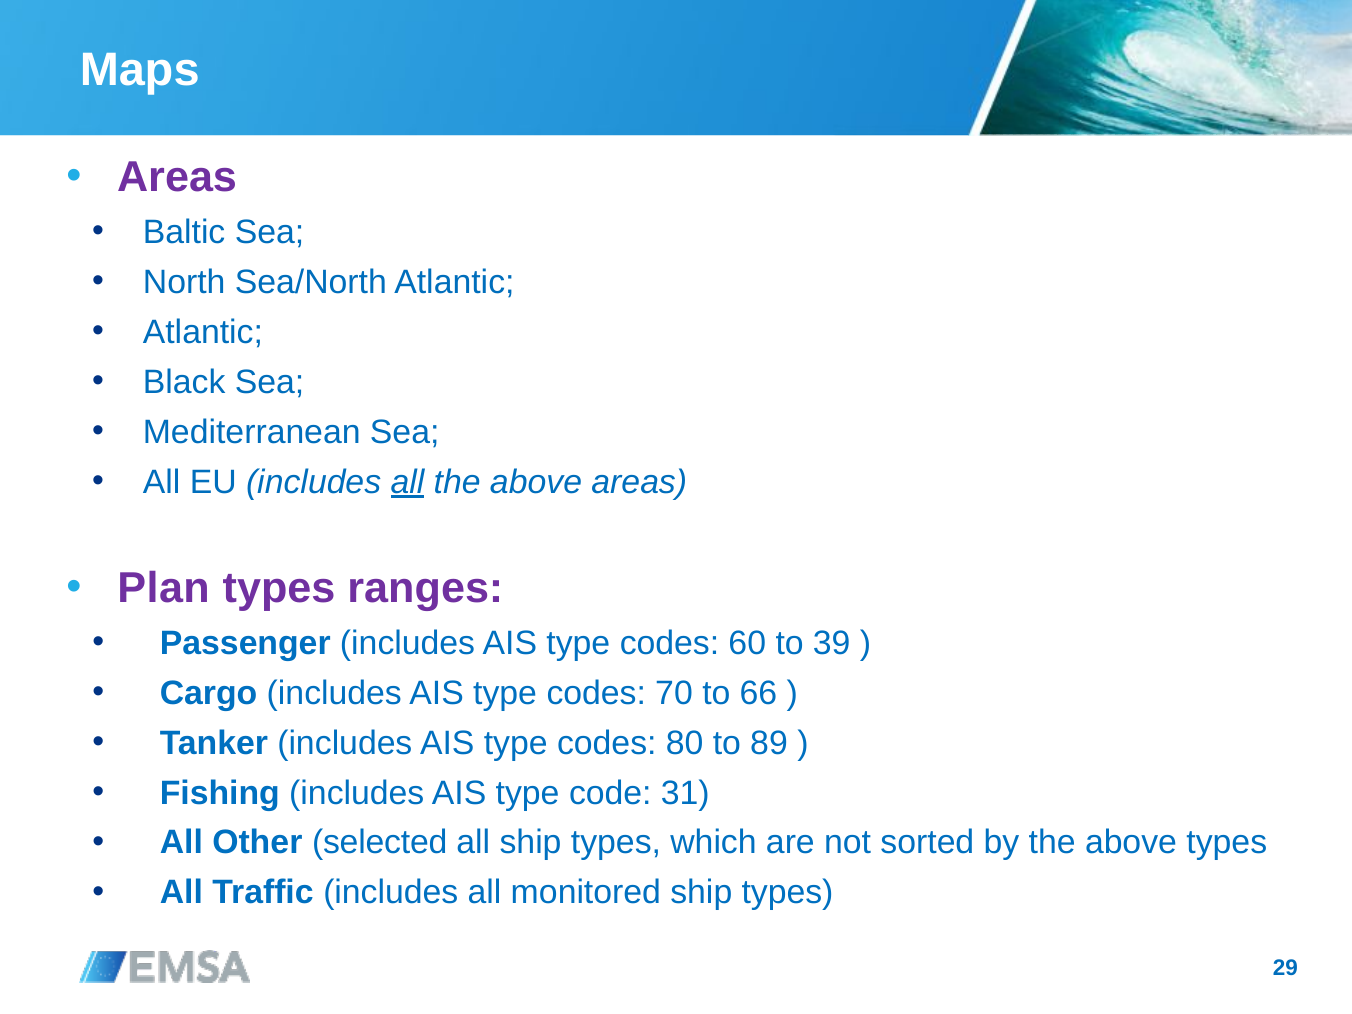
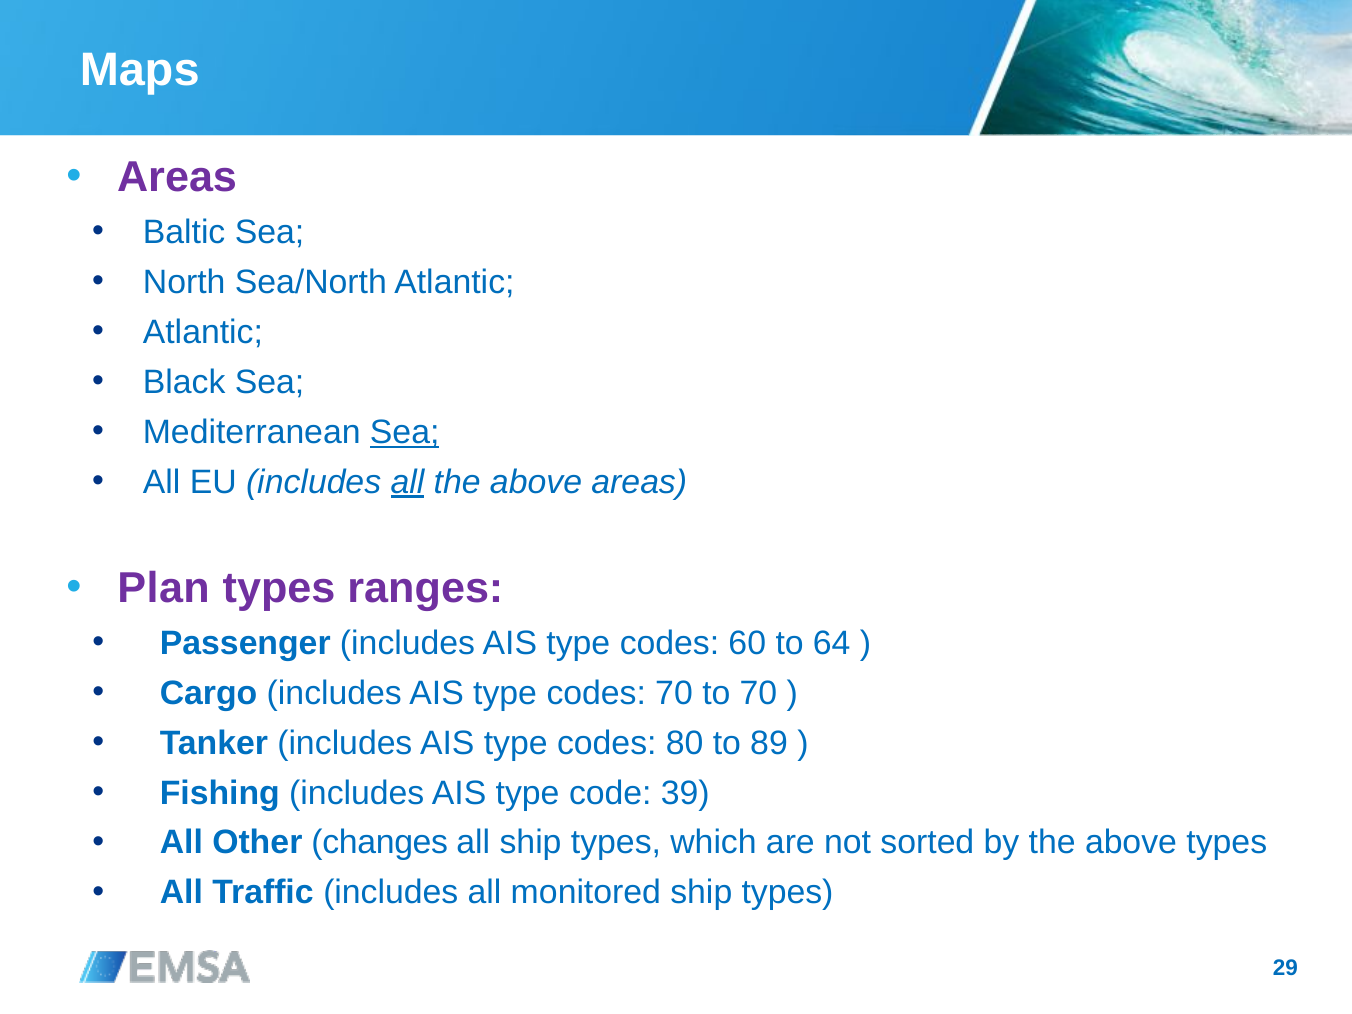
Sea at (405, 432) underline: none -> present
39: 39 -> 64
to 66: 66 -> 70
31: 31 -> 39
selected: selected -> changes
